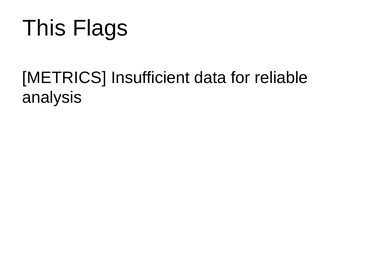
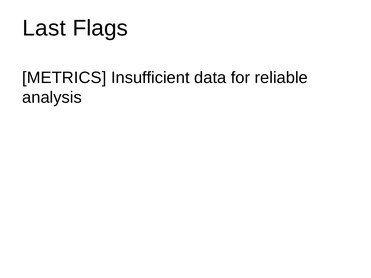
This: This -> Last
